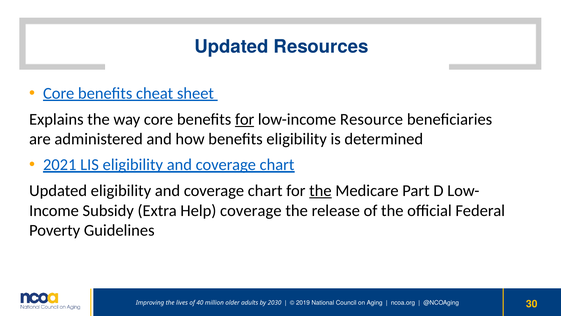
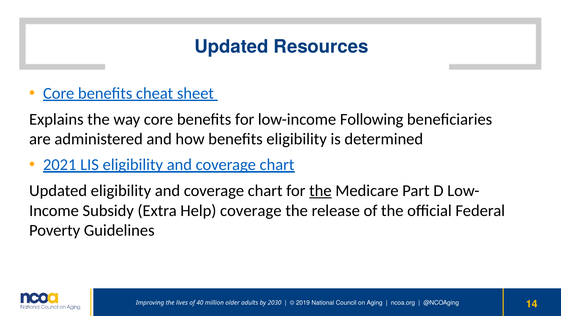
for at (245, 119) underline: present -> none
Resource: Resource -> Following
30: 30 -> 14
